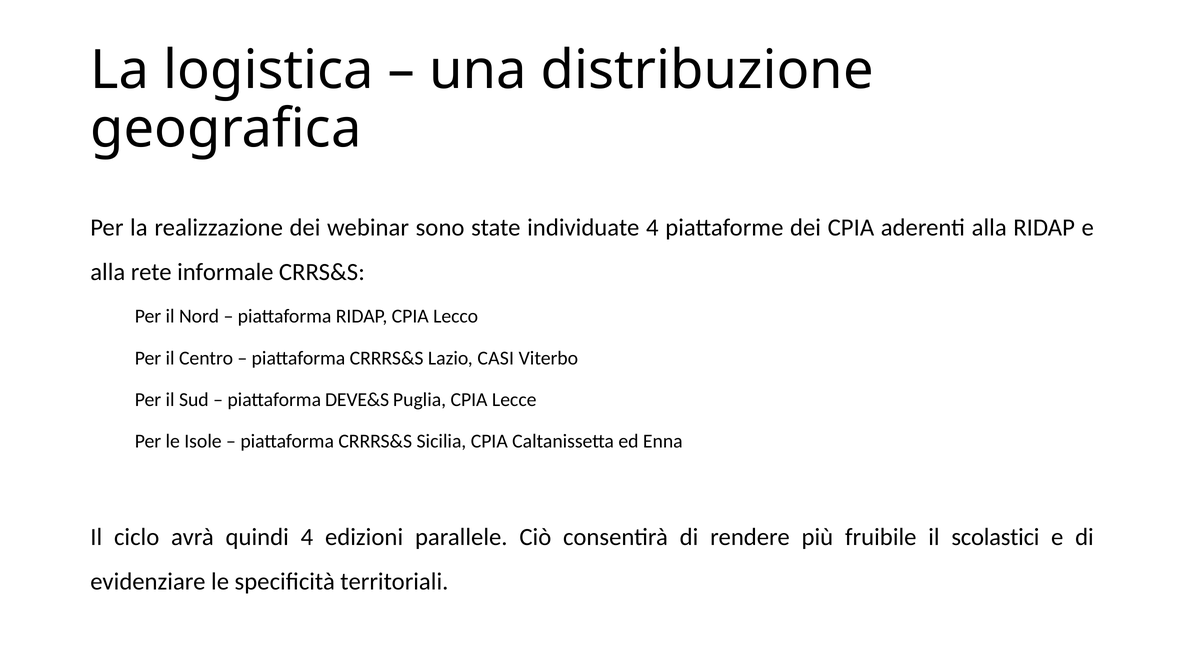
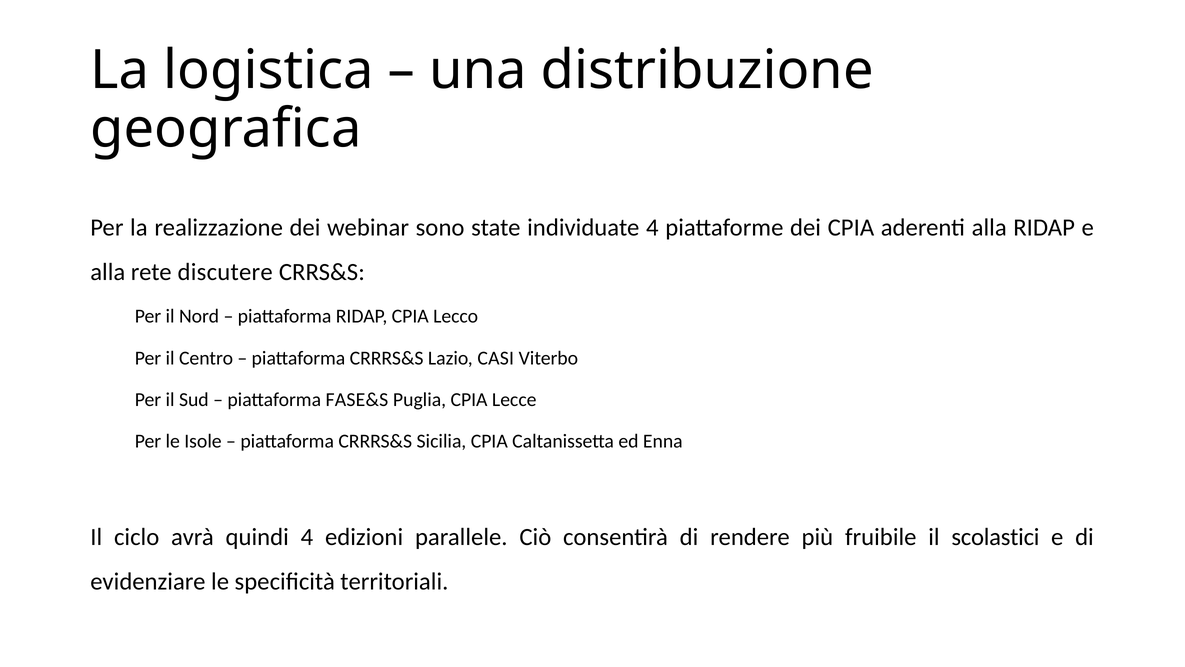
informale: informale -> discutere
DEVE&S: DEVE&S -> FASE&S
